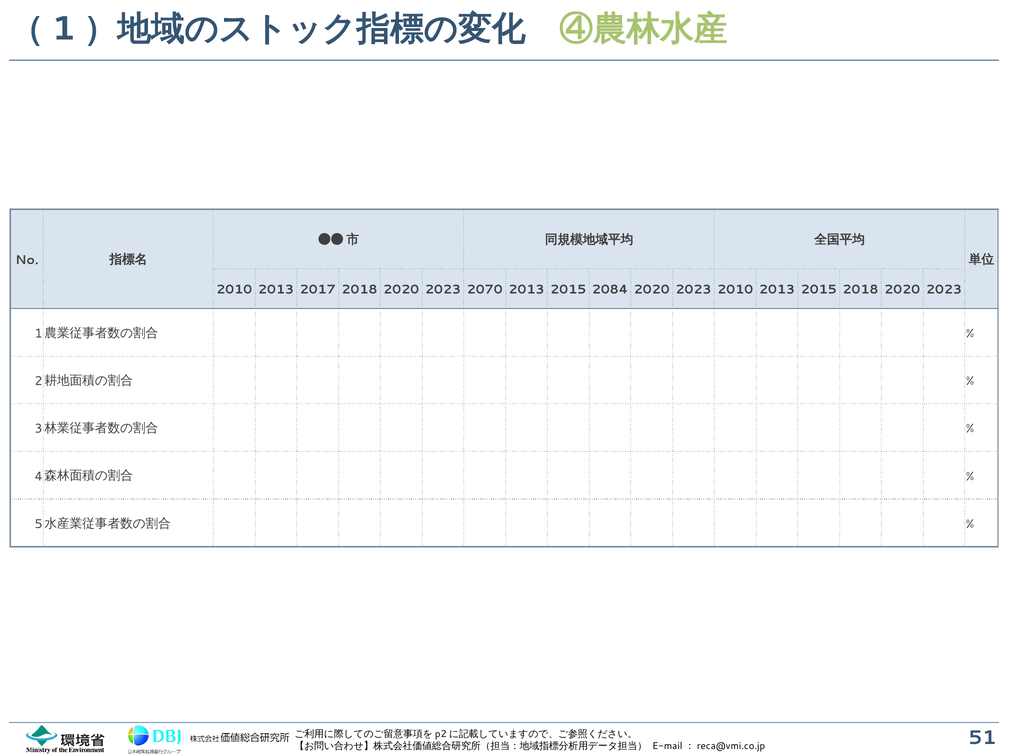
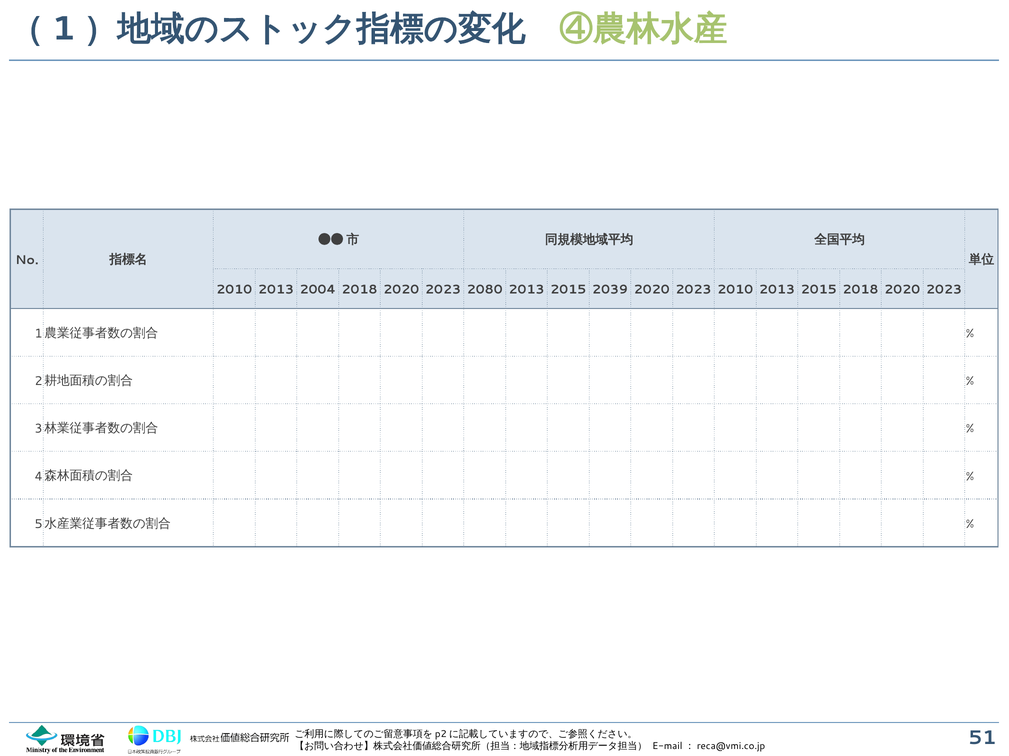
2017: 2017 -> 2004
2070: 2070 -> 2080
2084: 2084 -> 2039
